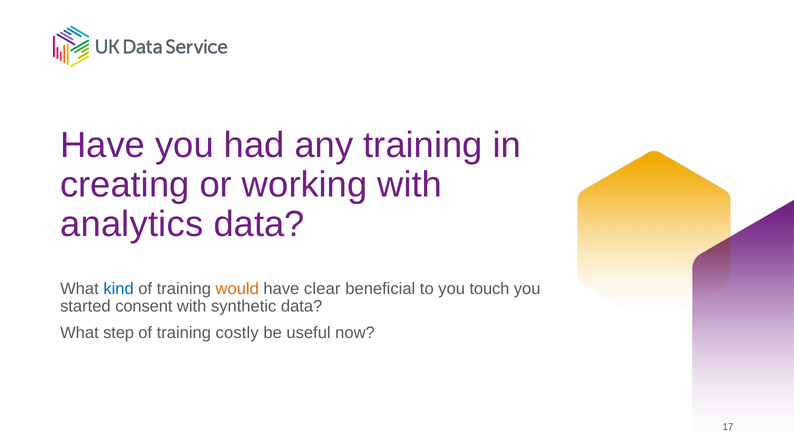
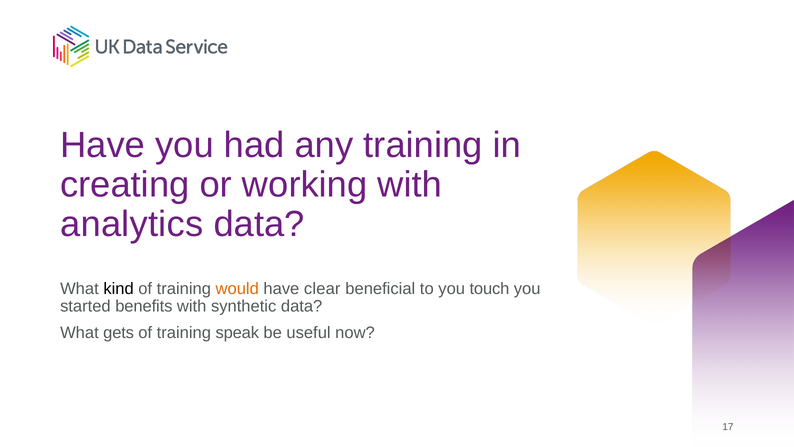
kind colour: blue -> black
consent: consent -> benefits
step: step -> gets
costly: costly -> speak
